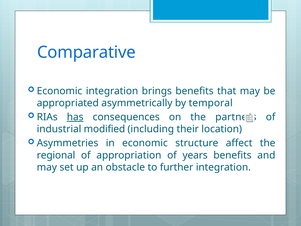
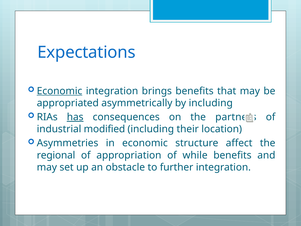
Comparative: Comparative -> Expectations
Economic at (60, 91) underline: none -> present
by temporal: temporal -> including
years: years -> while
